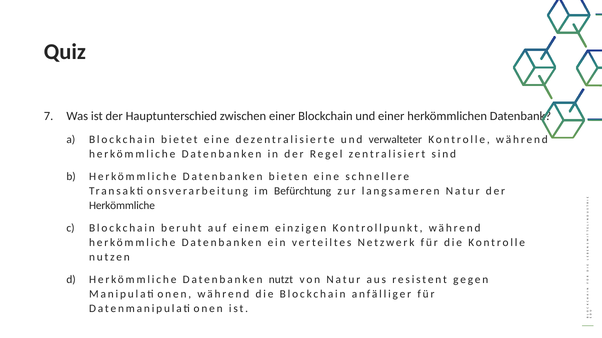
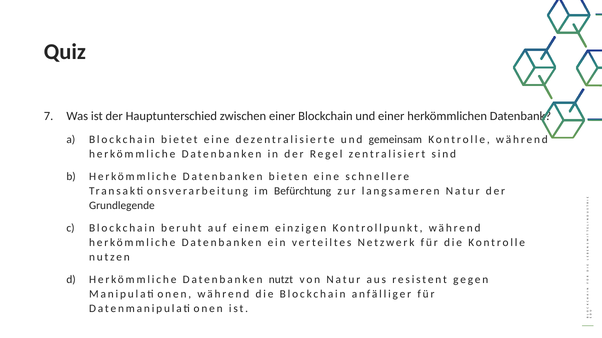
verwalteter: verwalteter -> gemeinsam
Herkömmliche at (122, 206): Herkömmliche -> Grundlegende
